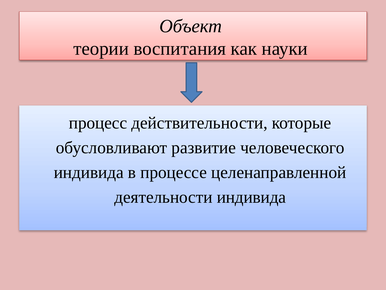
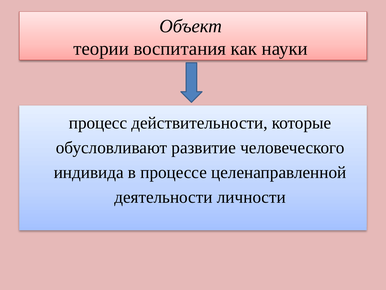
деятельности индивида: индивида -> личности
